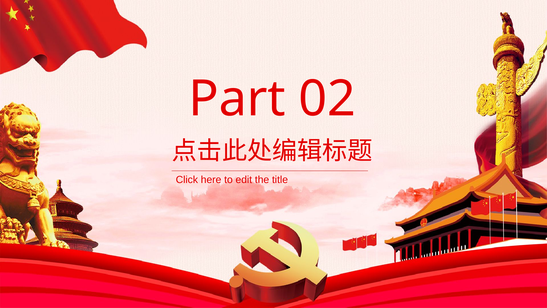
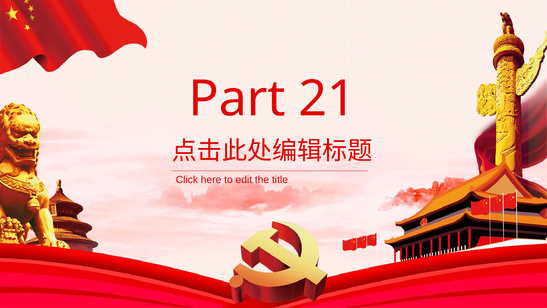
02: 02 -> 21
